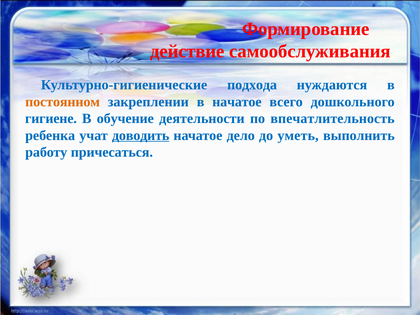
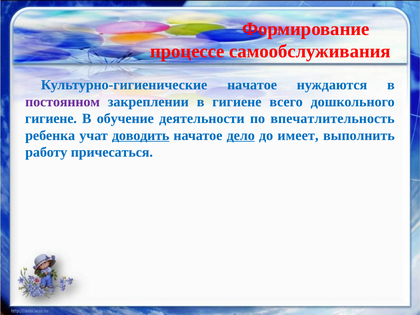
действие: действие -> процессе
Культурно-гигиенические подхода: подхода -> начатое
постоянном colour: orange -> purple
в начатое: начатое -> гигиене
дело underline: none -> present
уметь: уметь -> имеет
